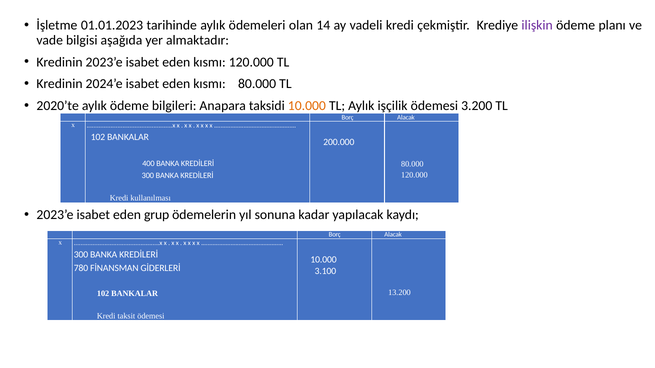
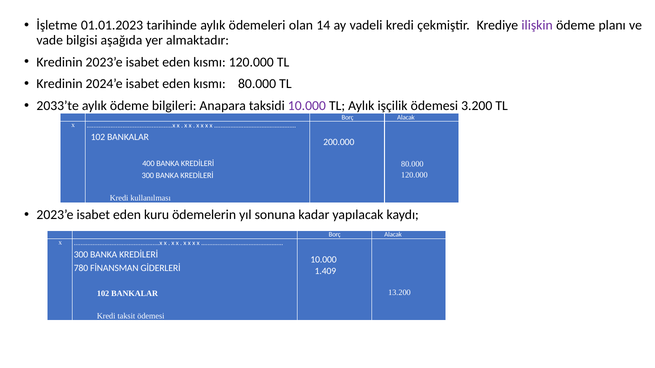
2020’te: 2020’te -> 2033’te
10.000 at (307, 106) colour: orange -> purple
grup: grup -> kuru
3.100: 3.100 -> 1.409
